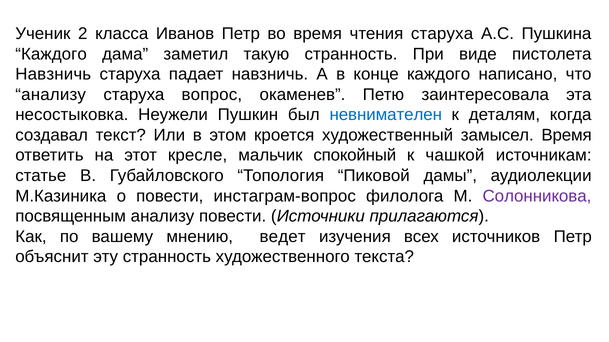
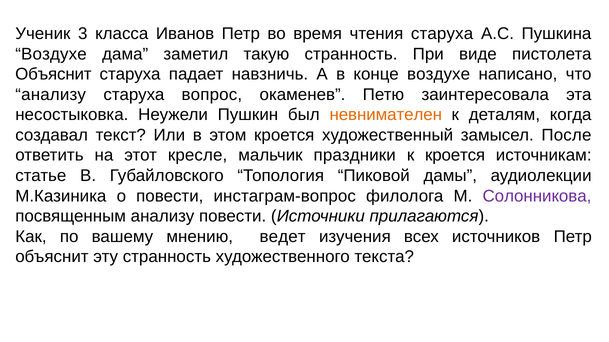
2: 2 -> 3
Каждого at (51, 54): Каждого -> Воздухе
Навзничь at (53, 74): Навзничь -> Объяснит
конце каждого: каждого -> воздухе
невнимателен colour: blue -> orange
замысел Время: Время -> После
спокойный: спокойный -> праздники
к чашкой: чашкой -> кроется
